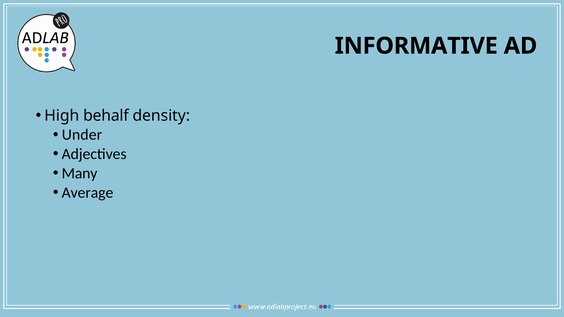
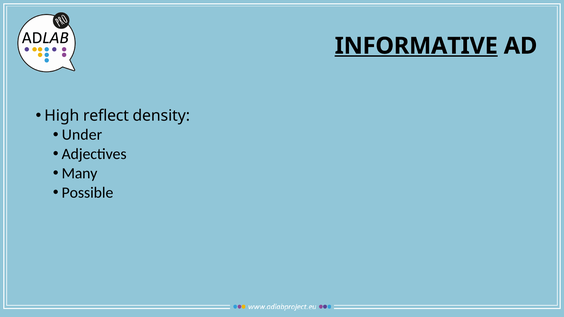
INFORMATIVE underline: none -> present
behalf: behalf -> reflect
Average: Average -> Possible
